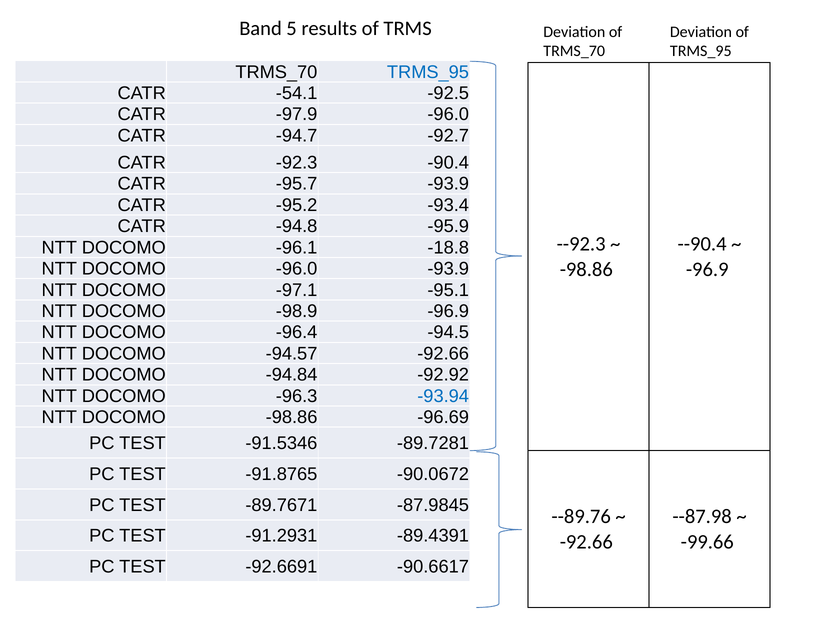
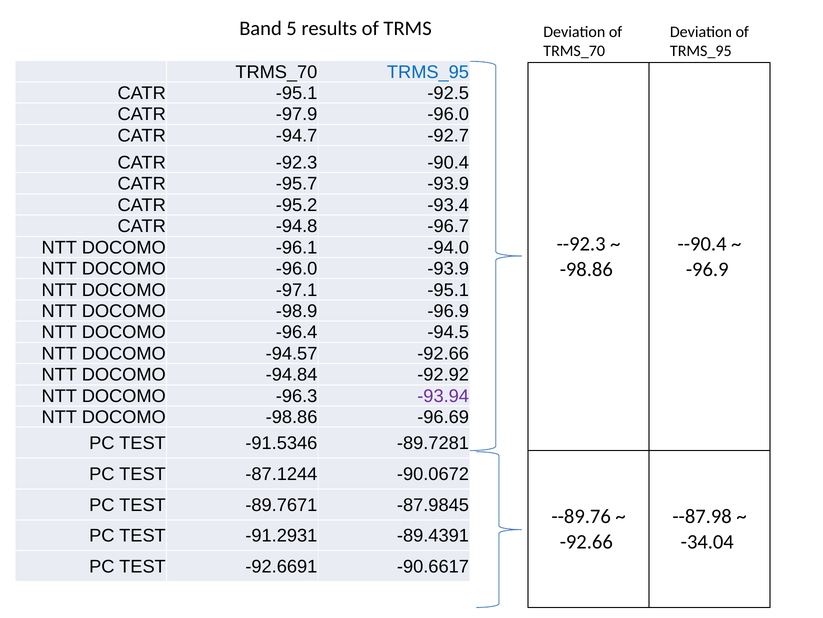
CATR -54.1: -54.1 -> -95.1
-95.9: -95.9 -> -96.7
-18.8: -18.8 -> -94.0
-93.94 colour: blue -> purple
-91.8765: -91.8765 -> -87.1244
-99.66: -99.66 -> -34.04
